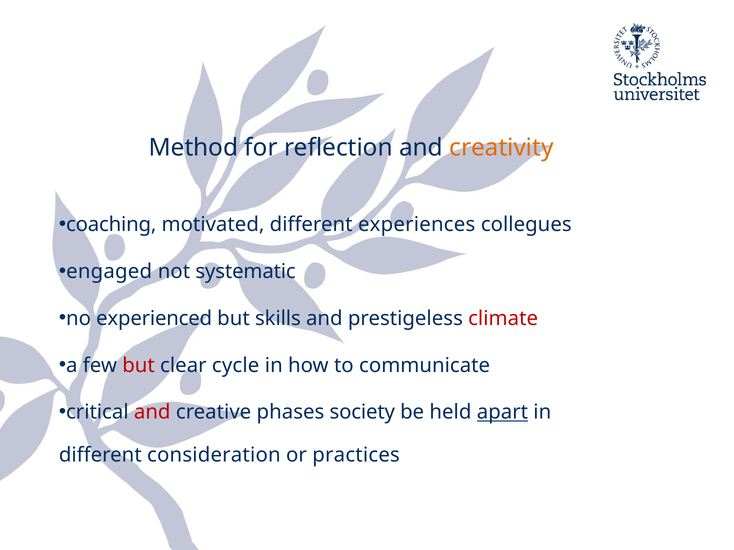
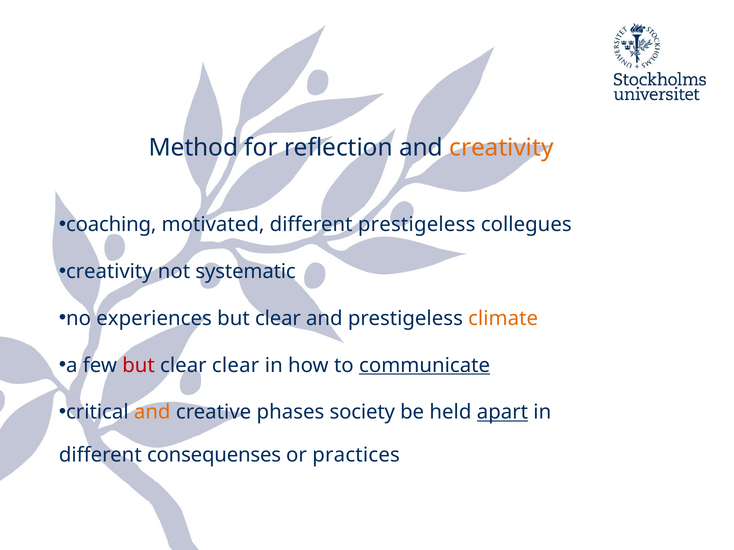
different experiences: experiences -> prestigeless
engaged at (109, 272): engaged -> creativity
experienced: experienced -> experiences
skills at (278, 319): skills -> clear
climate colour: red -> orange
clear cycle: cycle -> clear
communicate underline: none -> present
and at (152, 413) colour: red -> orange
consideration: consideration -> consequenses
